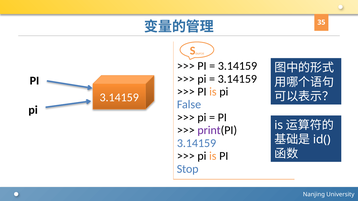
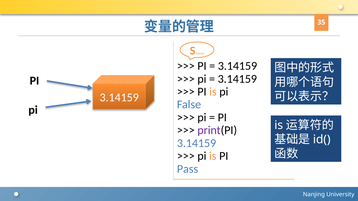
Stop: Stop -> Pass
